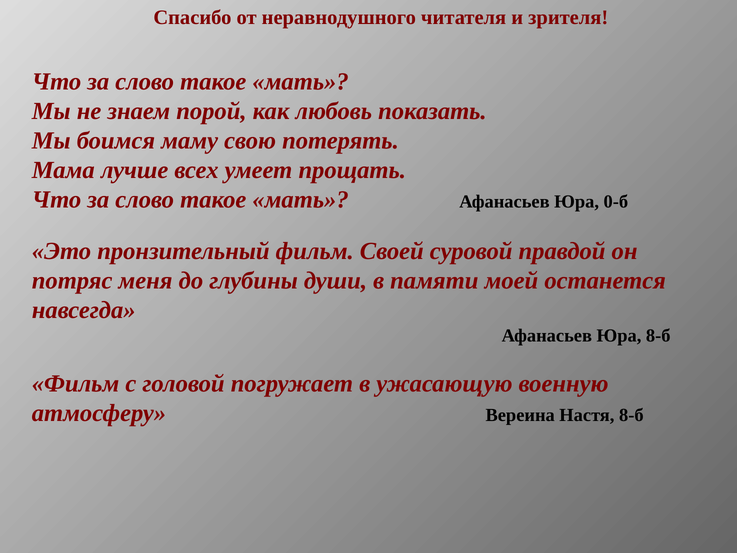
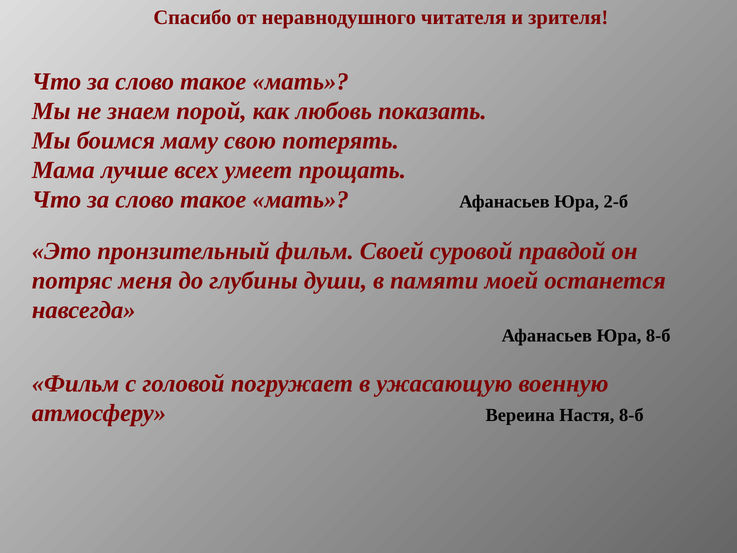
0-б: 0-б -> 2-б
